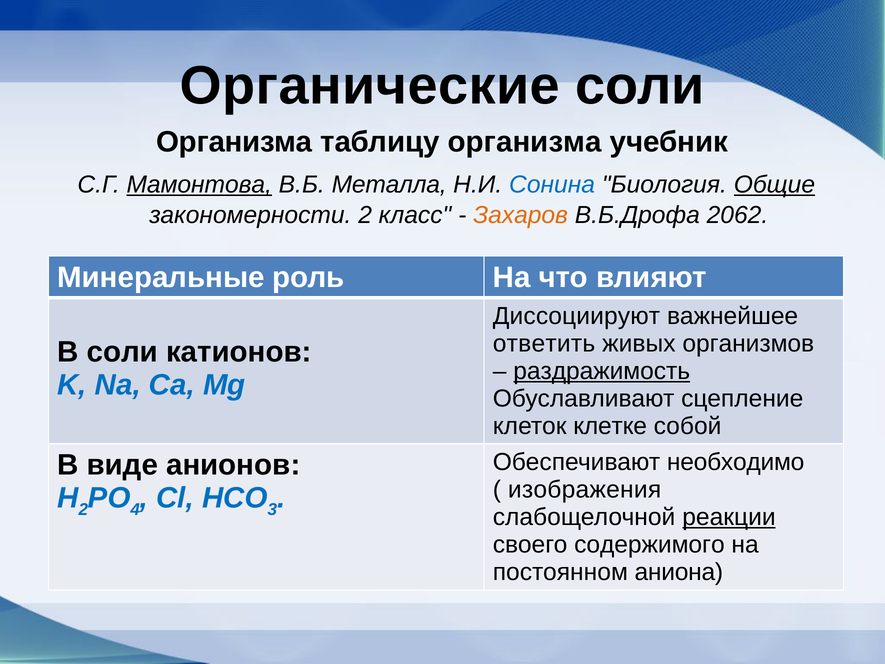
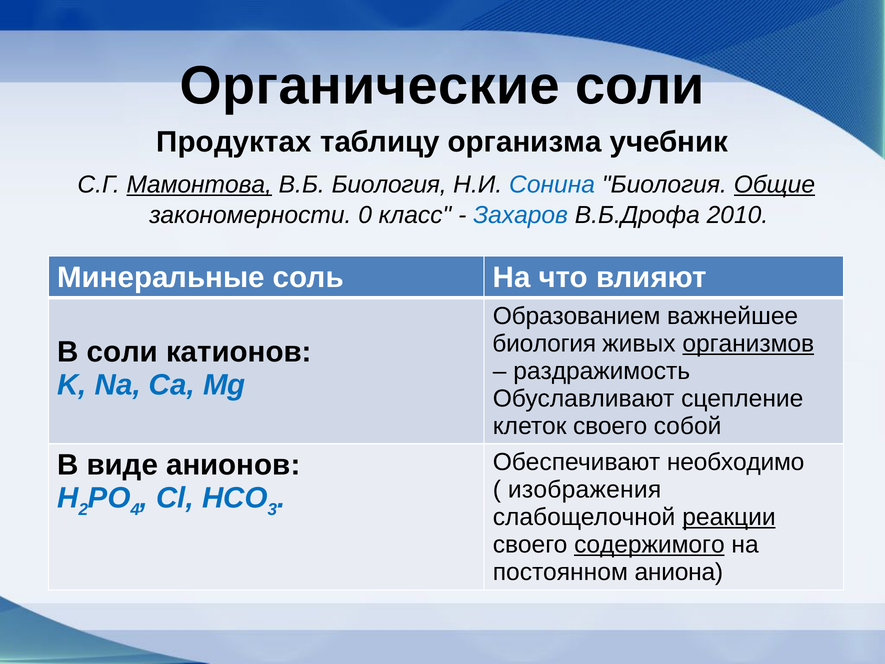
Организма at (234, 142): Организма -> Продуктах
В.Б Металла: Металла -> Биология
закономерности 2: 2 -> 0
Захаров colour: orange -> blue
2062: 2062 -> 2010
роль: роль -> соль
Диссоциируют: Диссоциируют -> Образованием
ответить at (544, 344): ответить -> биология
организмов underline: none -> present
раздражимость underline: present -> none
клеток клетке: клетке -> своего
содержимого underline: none -> present
